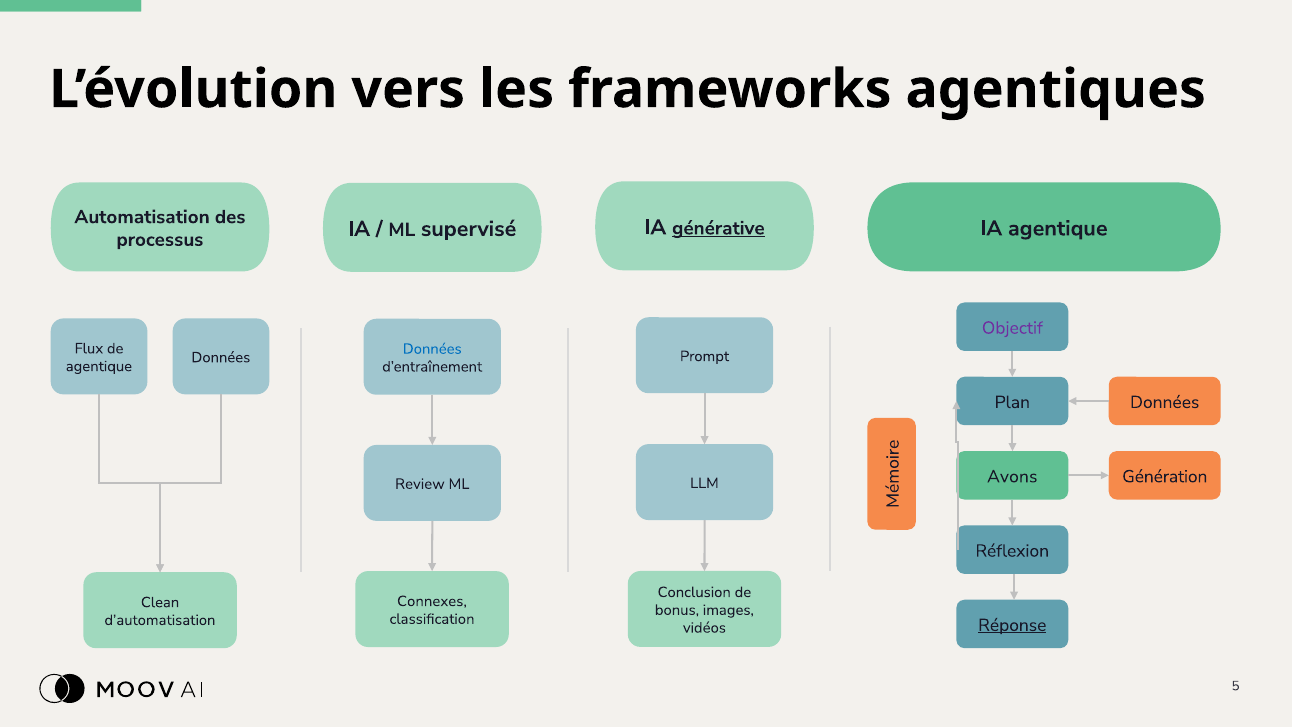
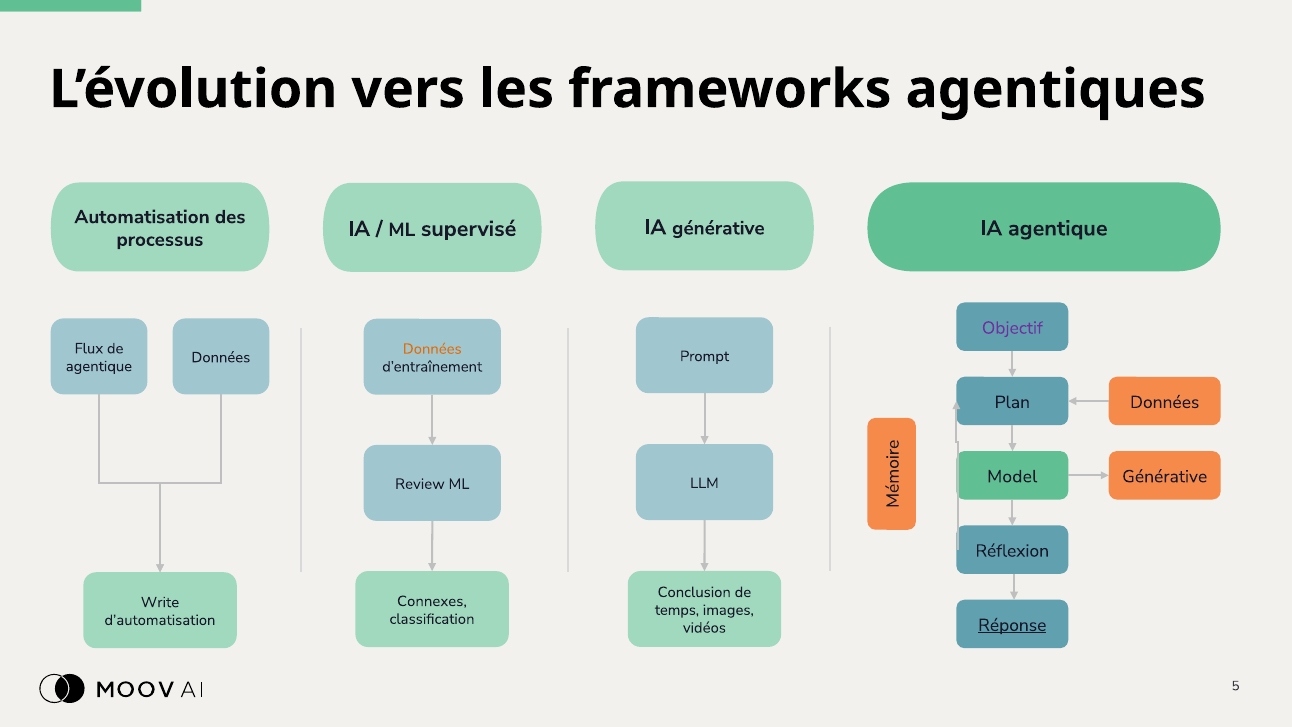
générative at (718, 228) underline: present -> none
Données at (432, 349) colour: blue -> orange
Avons: Avons -> Model
Génération at (1165, 476): Génération -> Générative
Clean: Clean -> Write
bonus: bonus -> temps
